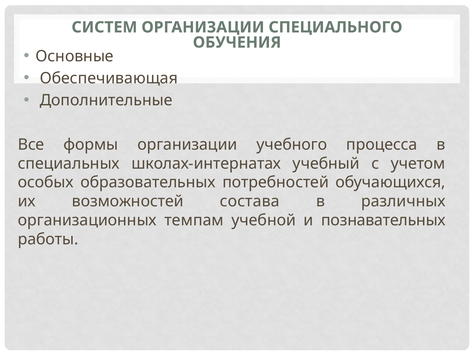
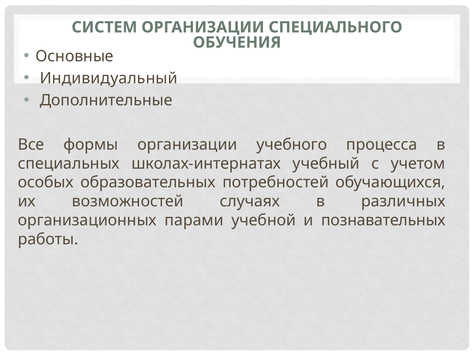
Обеспечивающая: Обеспечивающая -> Индивидуальный
состава: состава -> случаях
темпам: темпам -> парами
